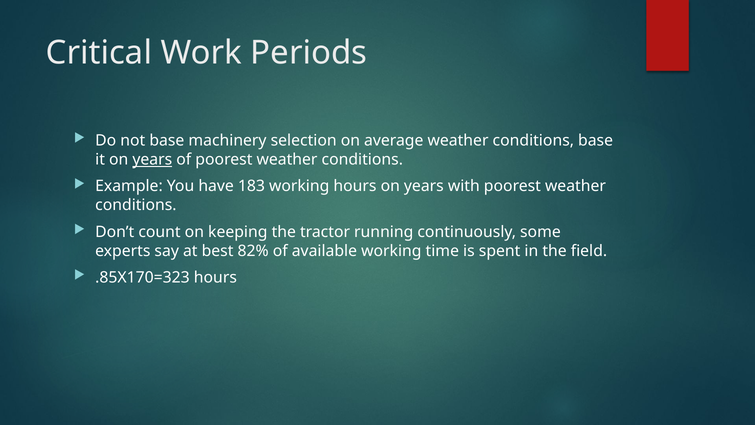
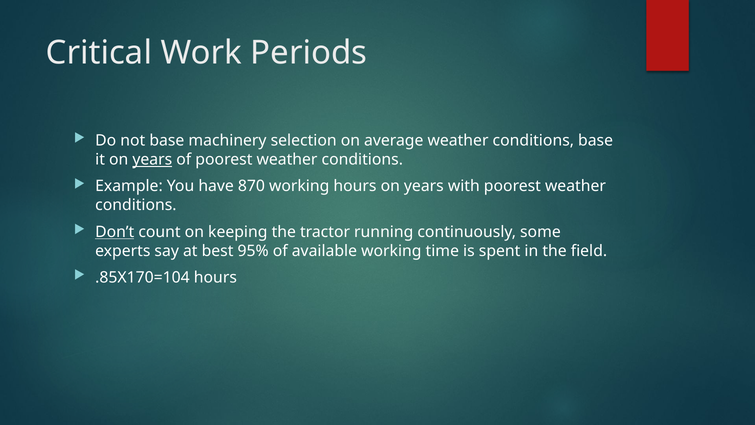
183: 183 -> 870
Don’t underline: none -> present
82%: 82% -> 95%
.85X170=323: .85X170=323 -> .85X170=104
